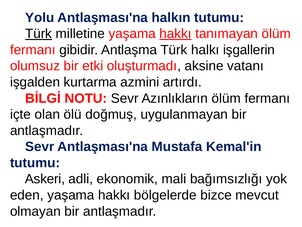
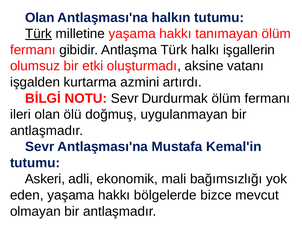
Yolu at (40, 18): Yolu -> Olan
hakkı at (176, 34) underline: present -> none
Azınlıkların: Azınlıkların -> Durdurmak
içte: içte -> ileri
